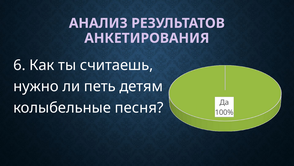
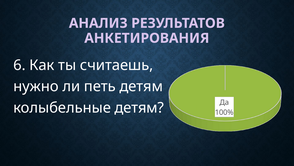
колыбельные песня: песня -> детям
